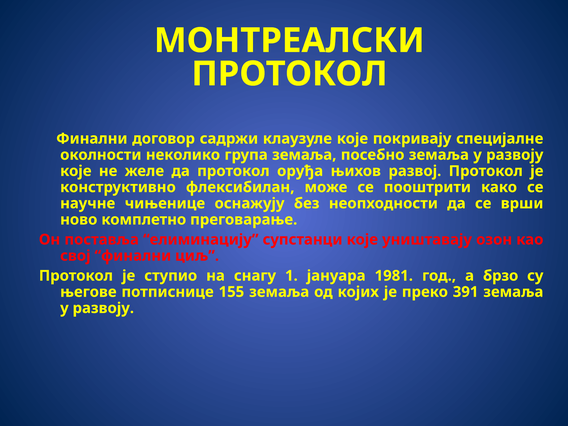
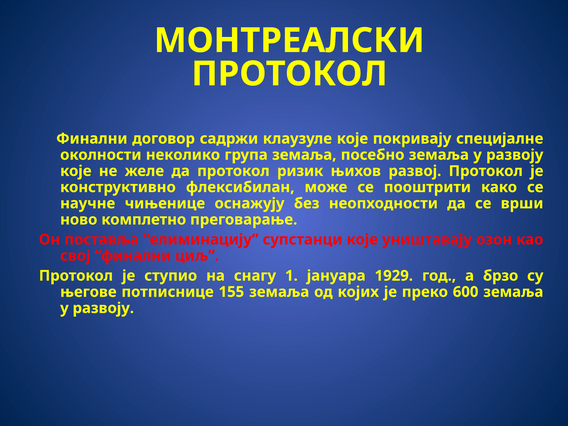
оруђа: оруђа -> ризик
1981: 1981 -> 1929
391: 391 -> 600
